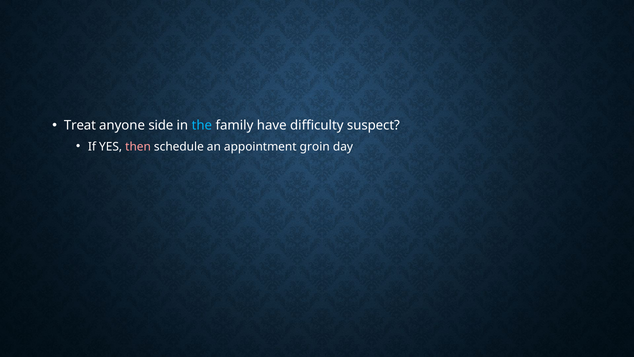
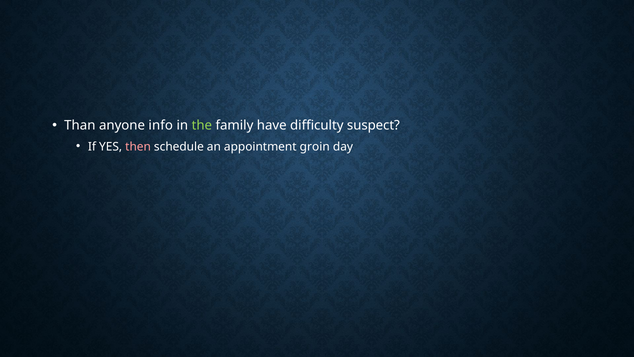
Treat: Treat -> Than
side: side -> info
the colour: light blue -> light green
